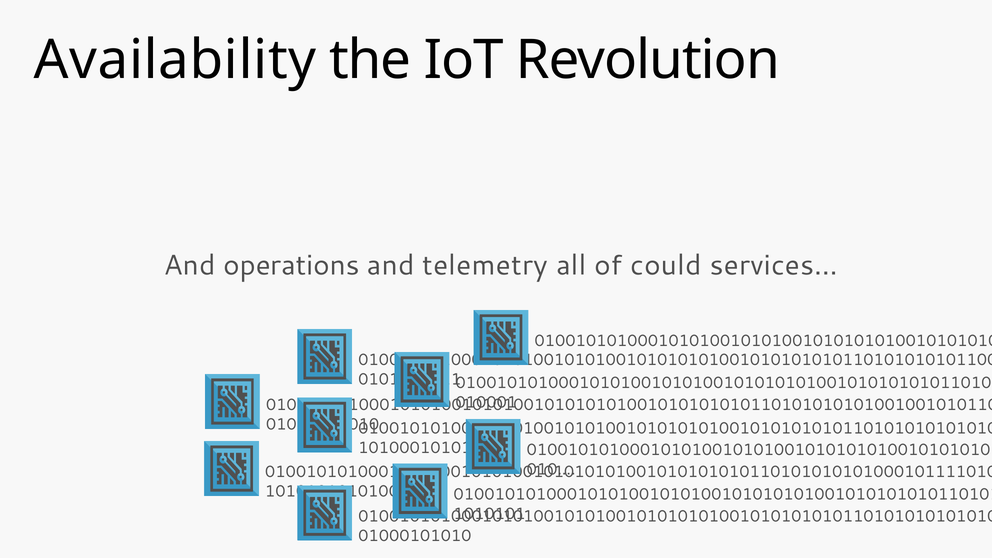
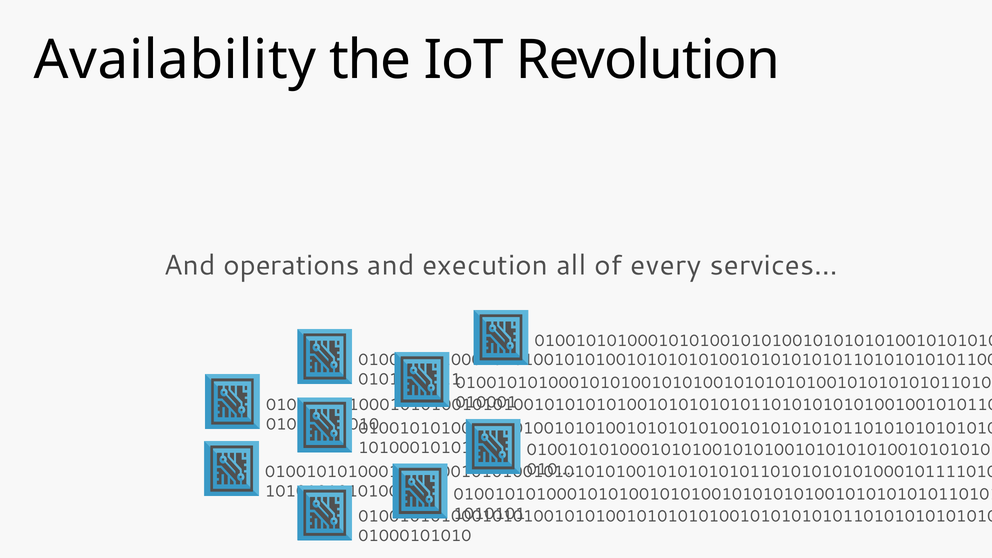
telemetry: telemetry -> execution
could: could -> every
